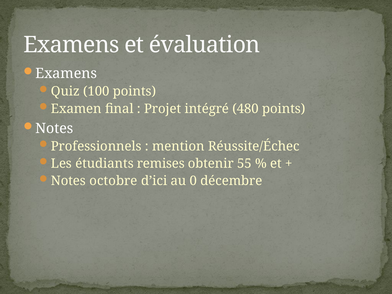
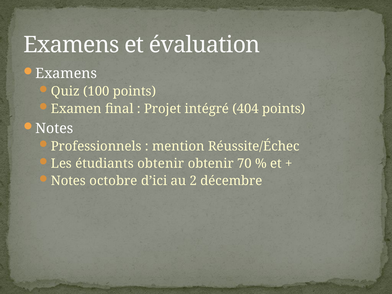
480: 480 -> 404
étudiants remises: remises -> obtenir
55: 55 -> 70
0: 0 -> 2
